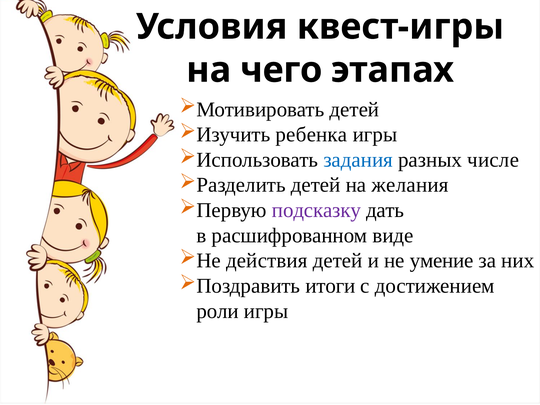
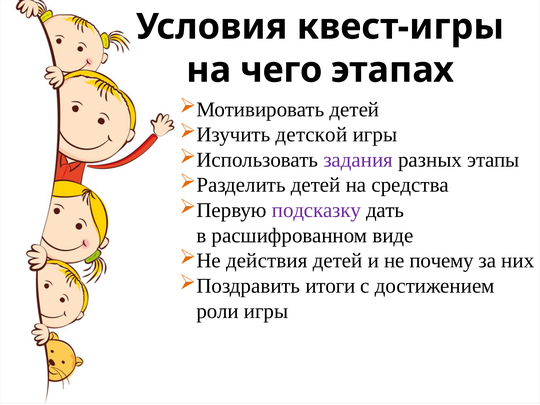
ребенка: ребенка -> детской
задания colour: blue -> purple
числе: числе -> этапы
желания: желания -> средства
умение: умение -> почему
